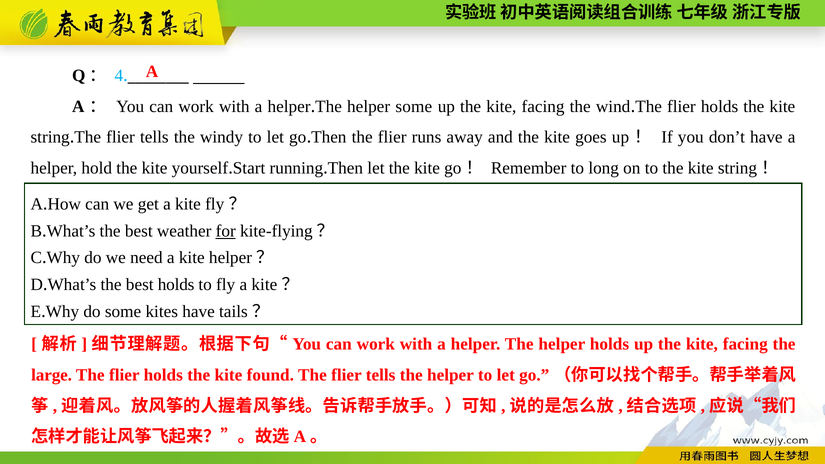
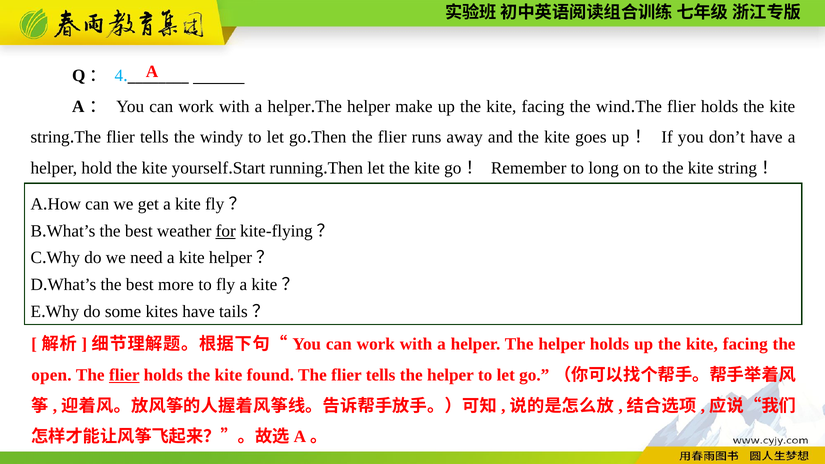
helper some: some -> make
best holds: holds -> more
large: large -> open
flier at (124, 375) underline: none -> present
